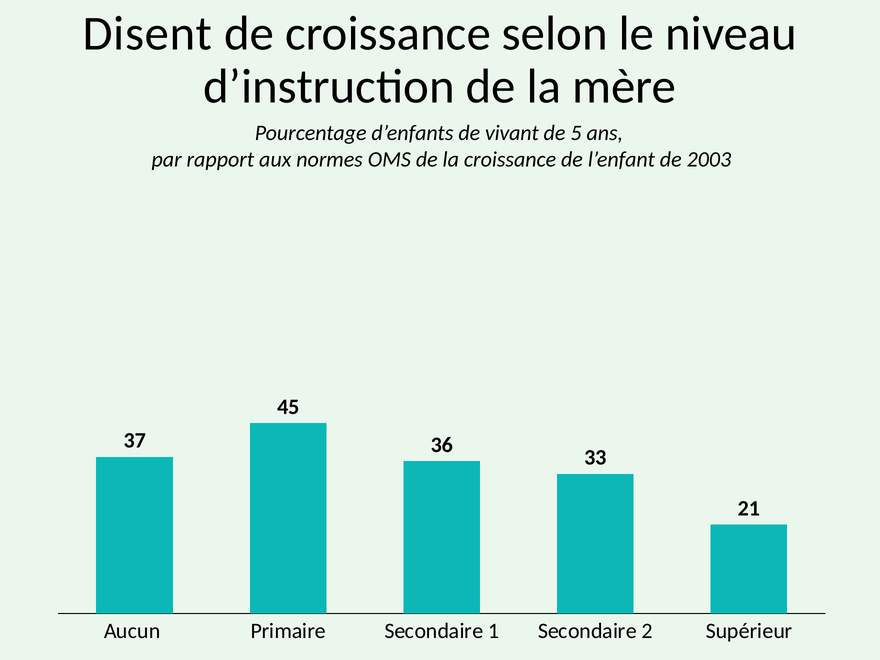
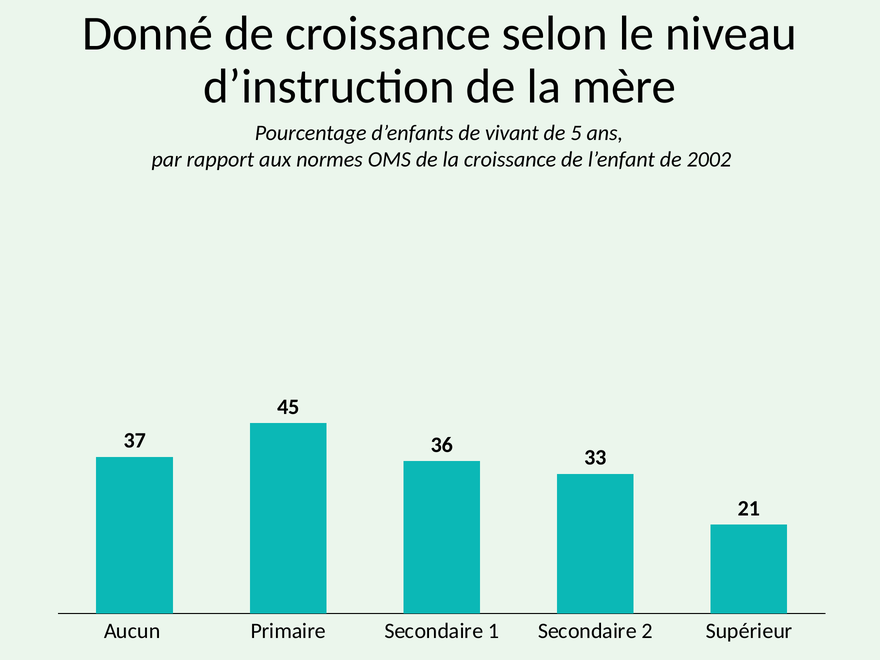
Disent: Disent -> Donné
2003: 2003 -> 2002
